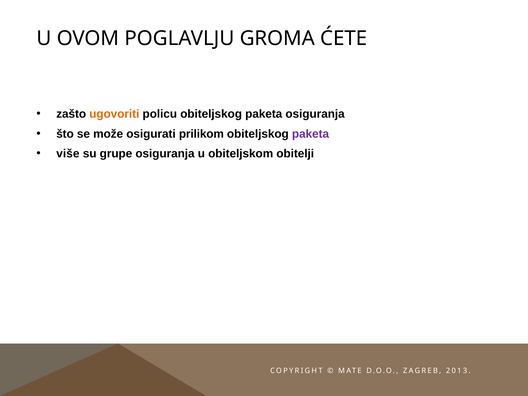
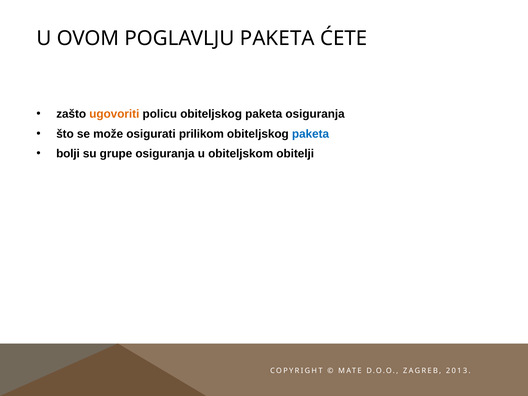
POGLAVLJU GROMA: GROMA -> PAKETA
paketa at (311, 134) colour: purple -> blue
više: više -> bolji
